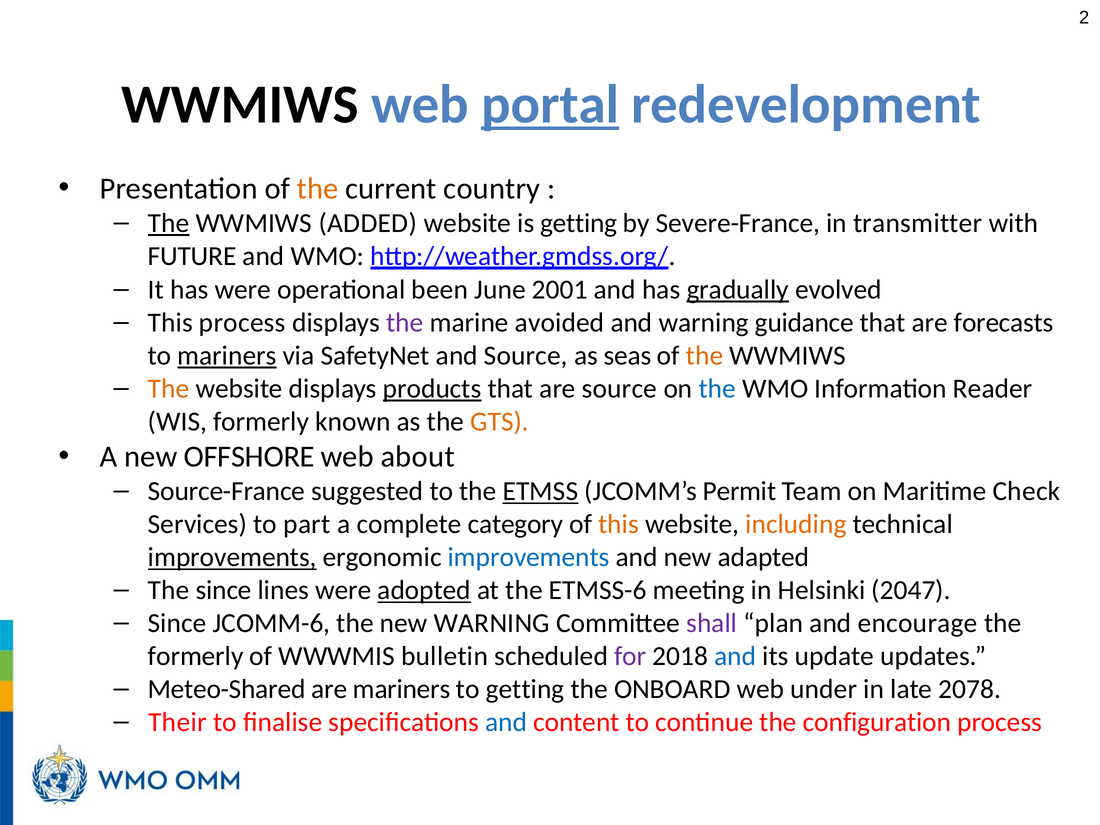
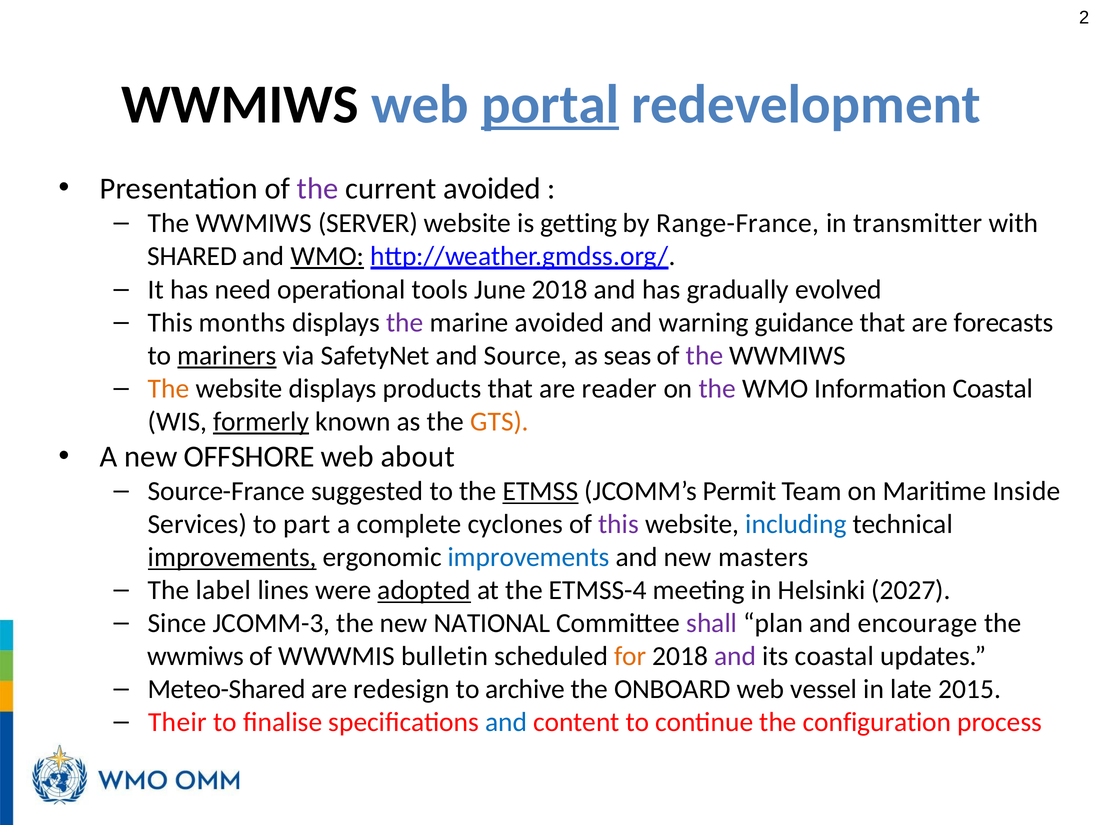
the at (318, 189) colour: orange -> purple
current country: country -> avoided
The at (169, 223) underline: present -> none
ADDED: ADDED -> SERVER
Severe-France: Severe-France -> Range-France
FUTURE: FUTURE -> SHARED
WMO at (327, 256) underline: none -> present
has were: were -> need
been: been -> tools
June 2001: 2001 -> 2018
gradually underline: present -> none
This process: process -> months
the at (705, 356) colour: orange -> purple
products underline: present -> none
are source: source -> reader
the at (717, 389) colour: blue -> purple
Information Reader: Reader -> Coastal
formerly at (261, 422) underline: none -> present
Check: Check -> Inside
category: category -> cyclones
this at (619, 524) colour: orange -> purple
including colour: orange -> blue
adapted: adapted -> masters
The since: since -> label
ETMSS-6: ETMSS-6 -> ETMSS-4
2047: 2047 -> 2027
JCOMM-6: JCOMM-6 -> JCOMM-3
new WARNING: WARNING -> NATIONAL
formerly at (196, 656): formerly -> wwmiws
for colour: purple -> orange
and at (735, 656) colour: blue -> purple
its update: update -> coastal
are mariners: mariners -> redesign
to getting: getting -> archive
under: under -> vessel
2078: 2078 -> 2015
